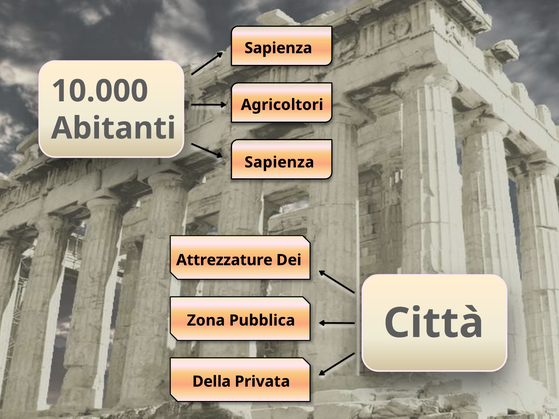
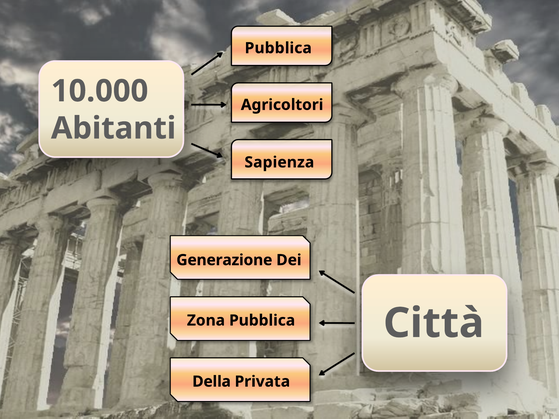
Sapienza at (278, 48): Sapienza -> Pubblica
Attrezzature: Attrezzature -> Generazione
